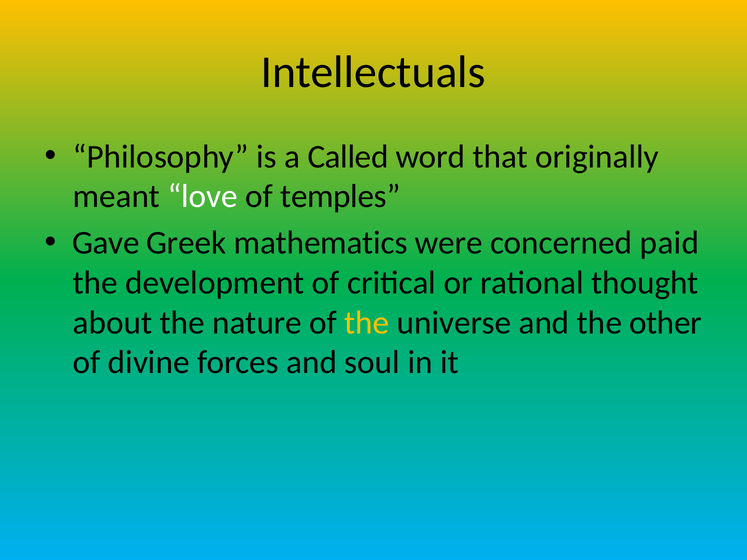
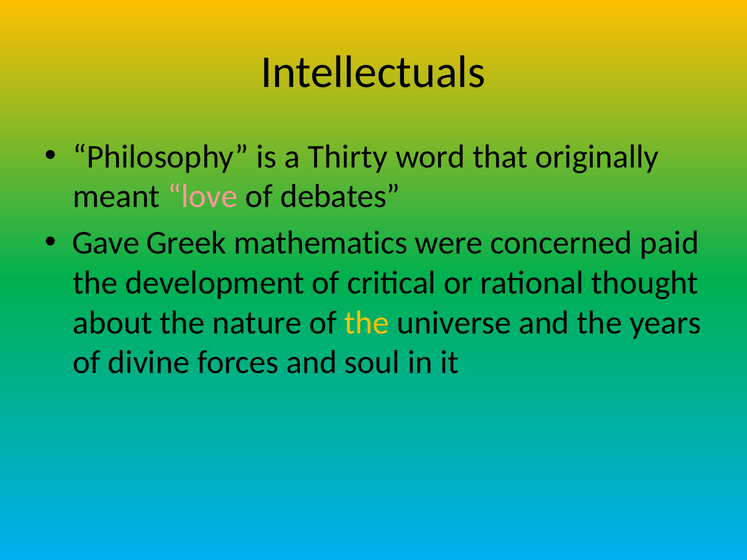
Called: Called -> Thirty
love colour: white -> pink
temples: temples -> debates
other: other -> years
